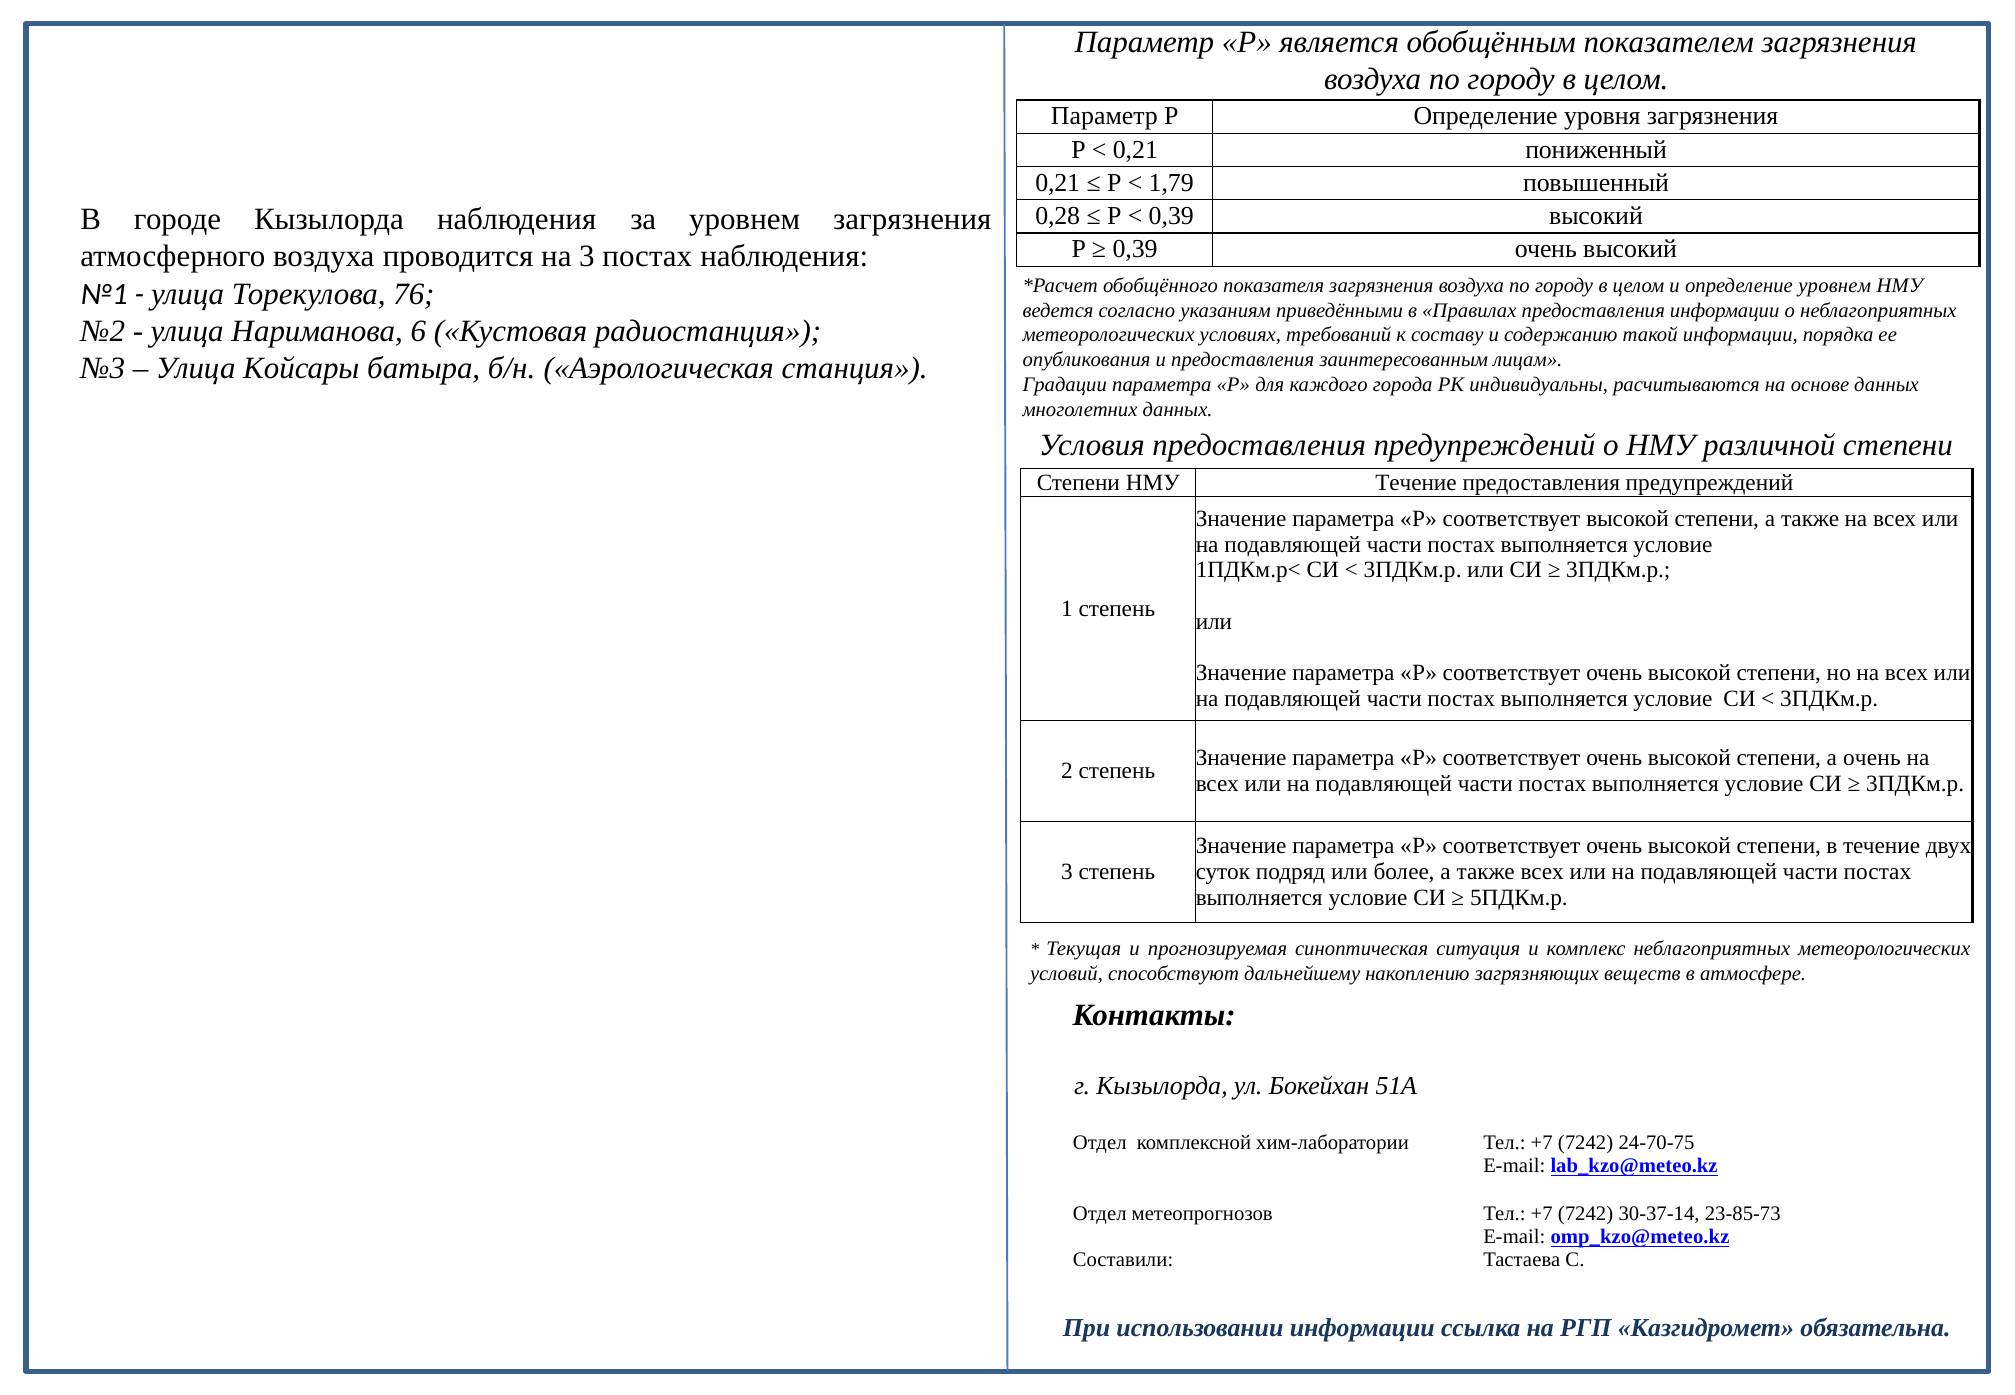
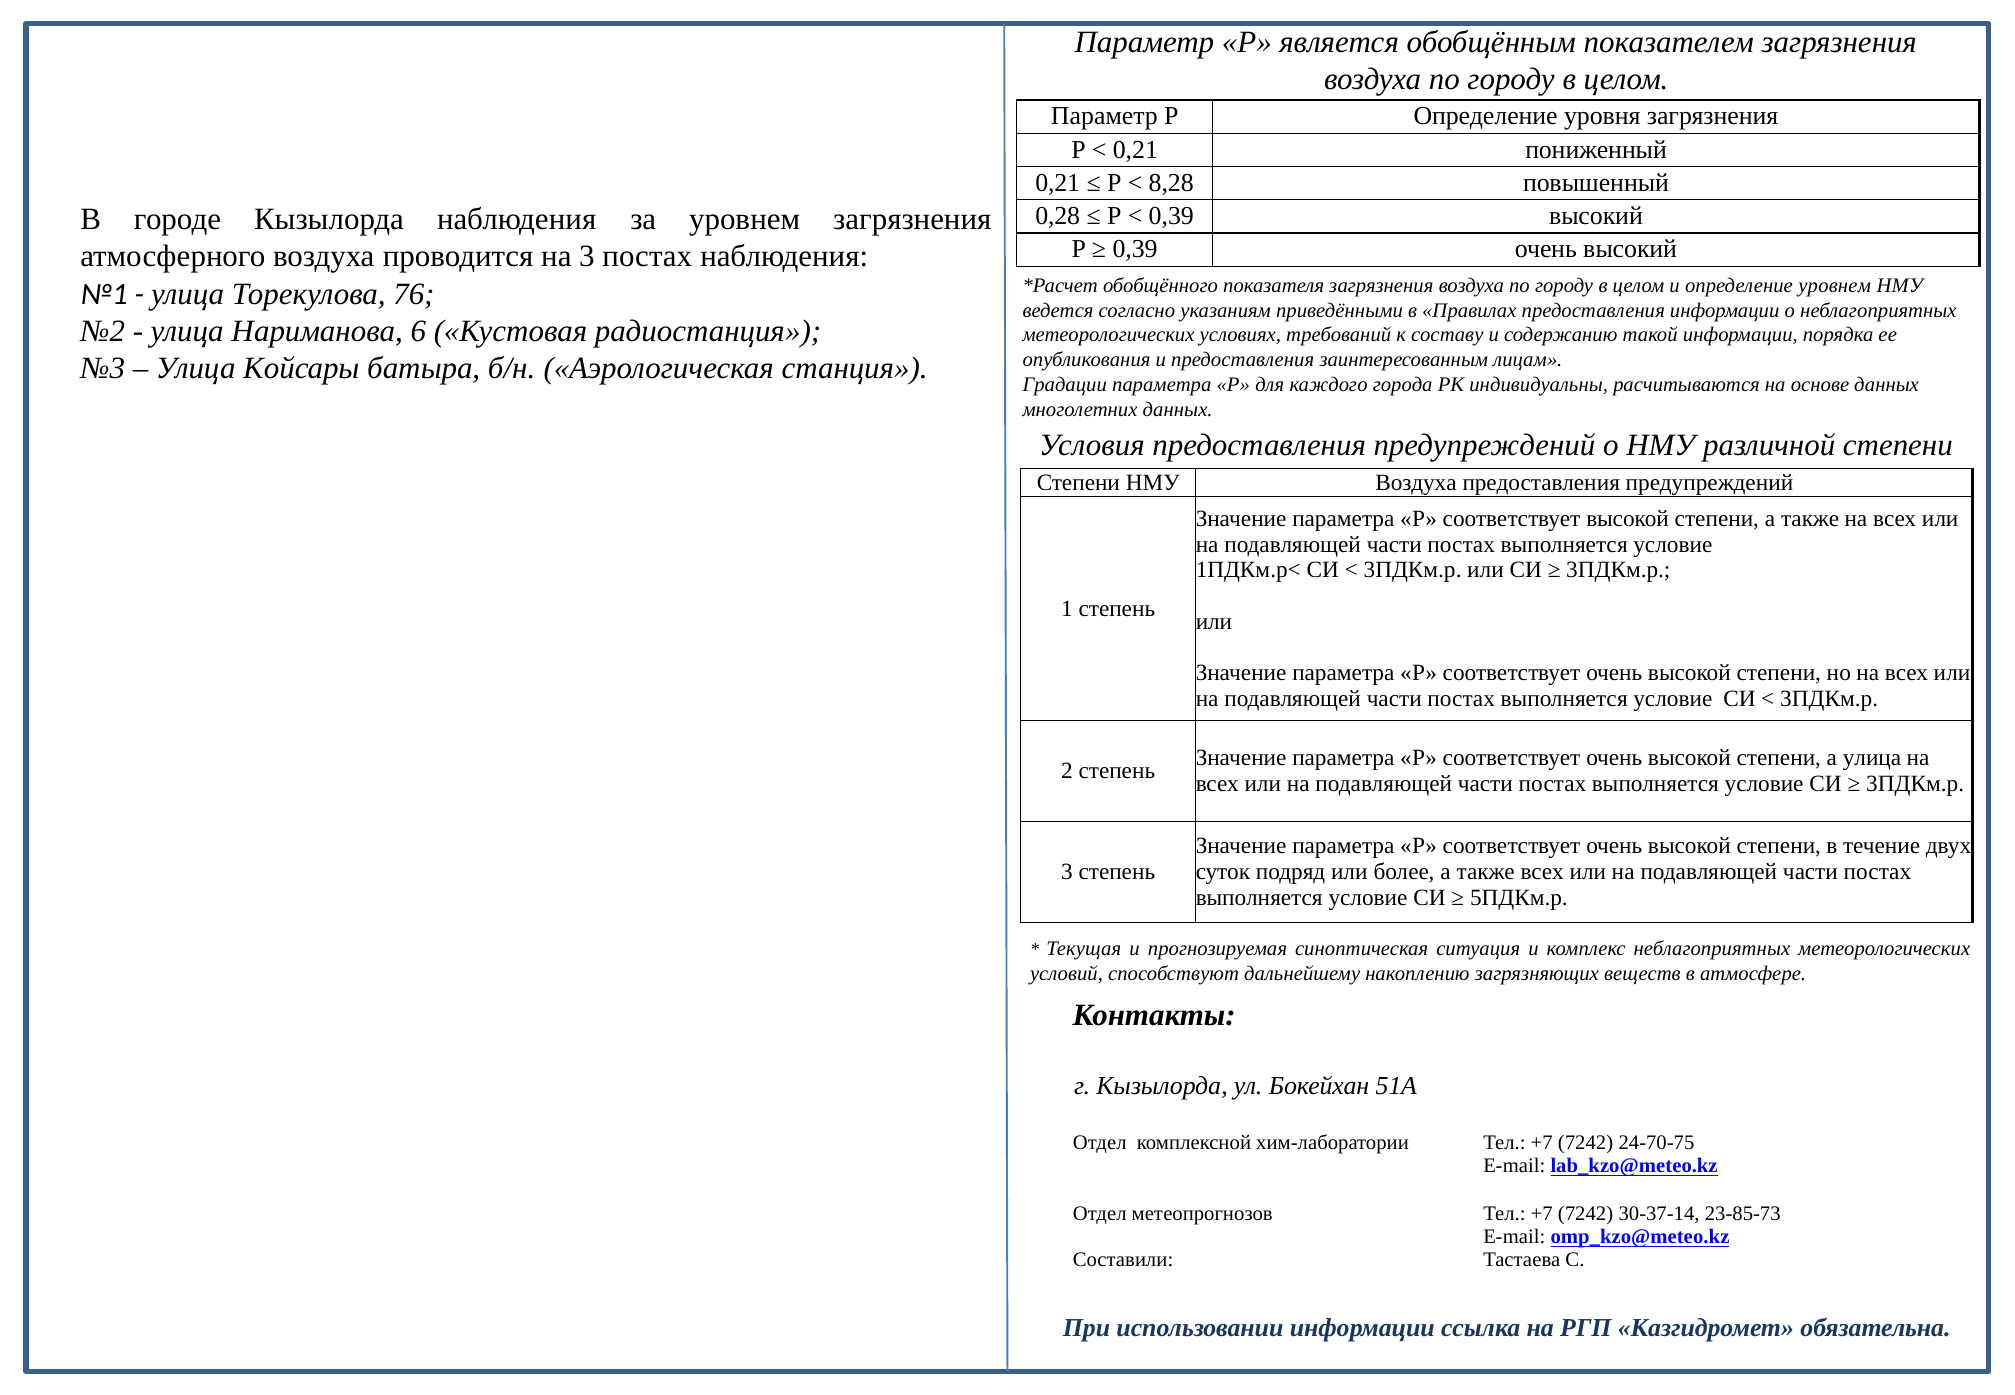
1,79: 1,79 -> 8,28
НМУ Течение: Течение -> Воздуха
а очень: очень -> улица
